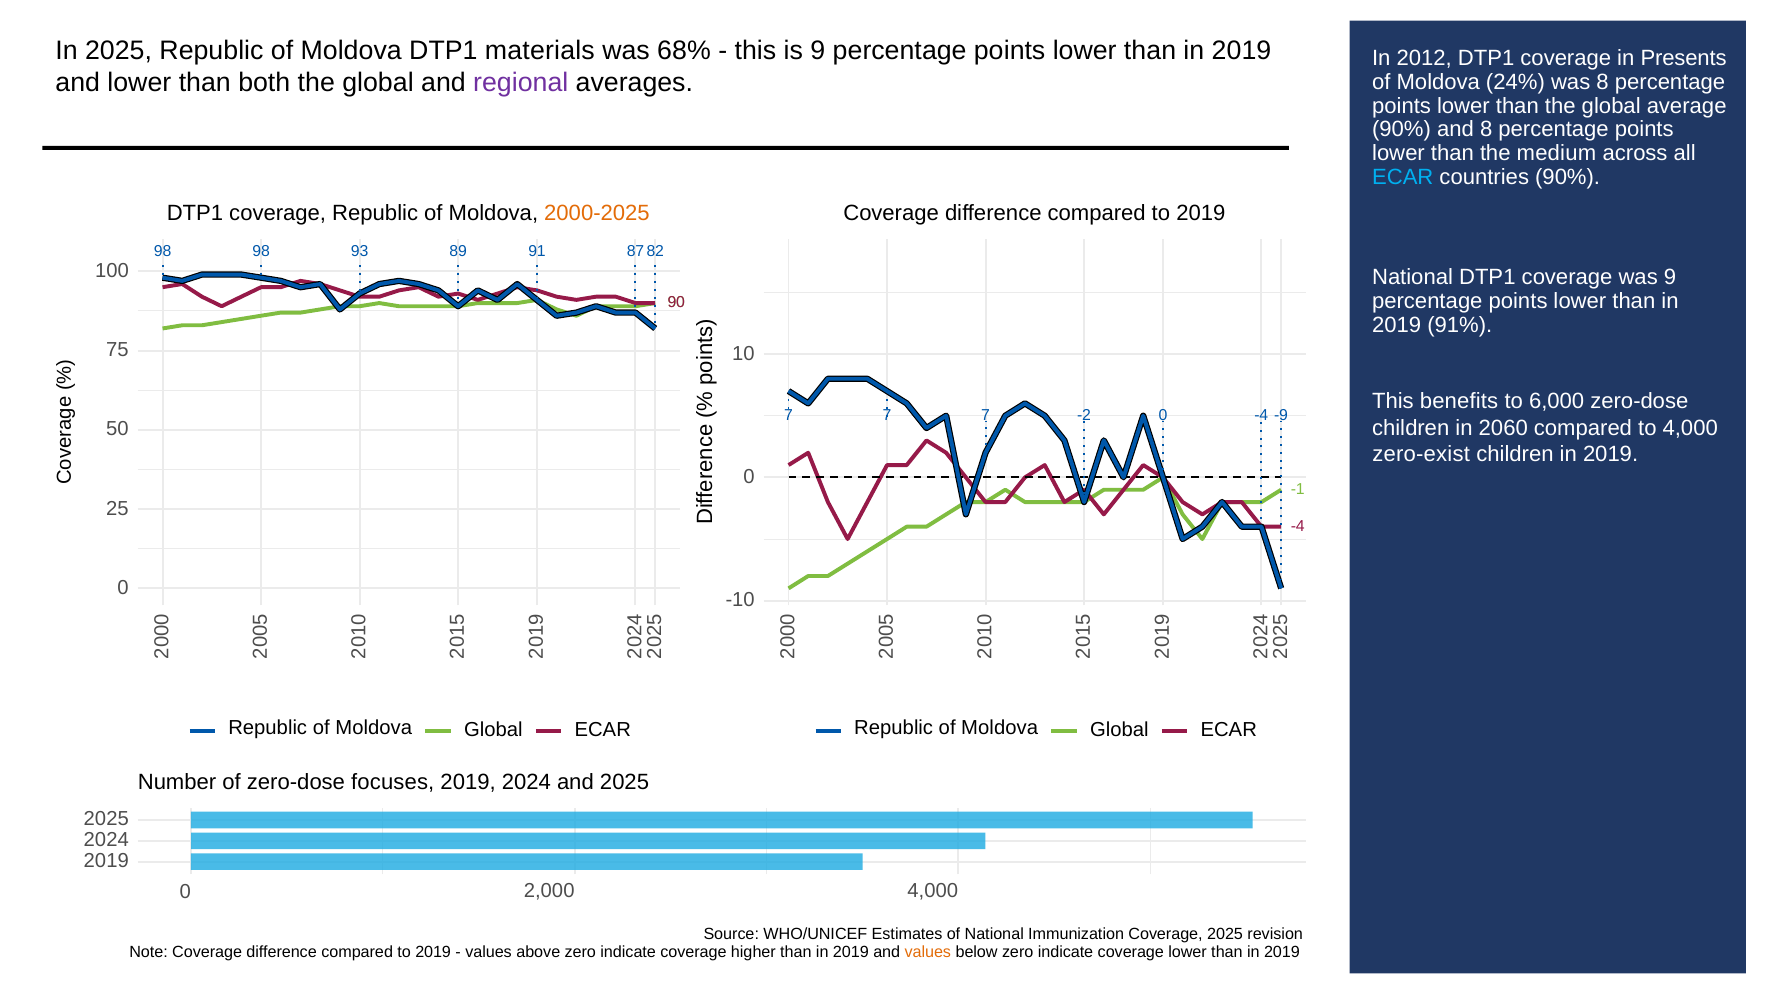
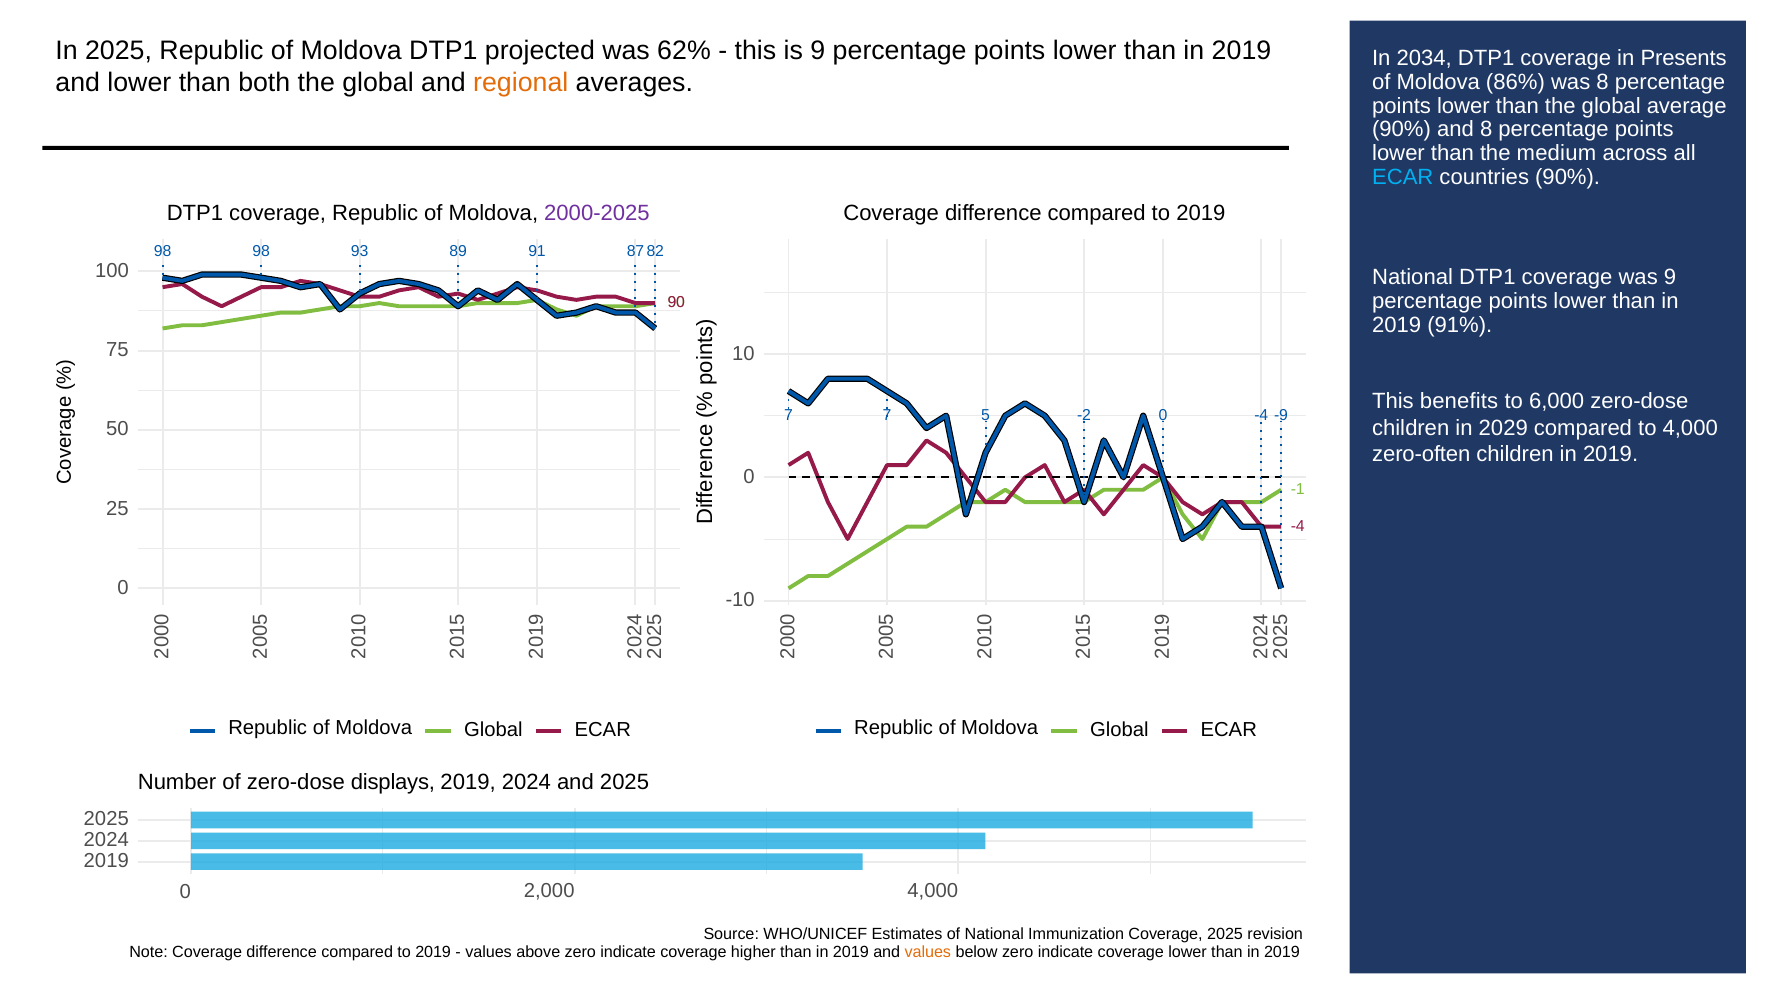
materials: materials -> projected
68%: 68% -> 62%
2012: 2012 -> 2034
regional colour: purple -> orange
24%: 24% -> 86%
2000-2025 colour: orange -> purple
7 7 7: 7 -> 5
2060: 2060 -> 2029
zero-exist: zero-exist -> zero-often
focuses: focuses -> displays
